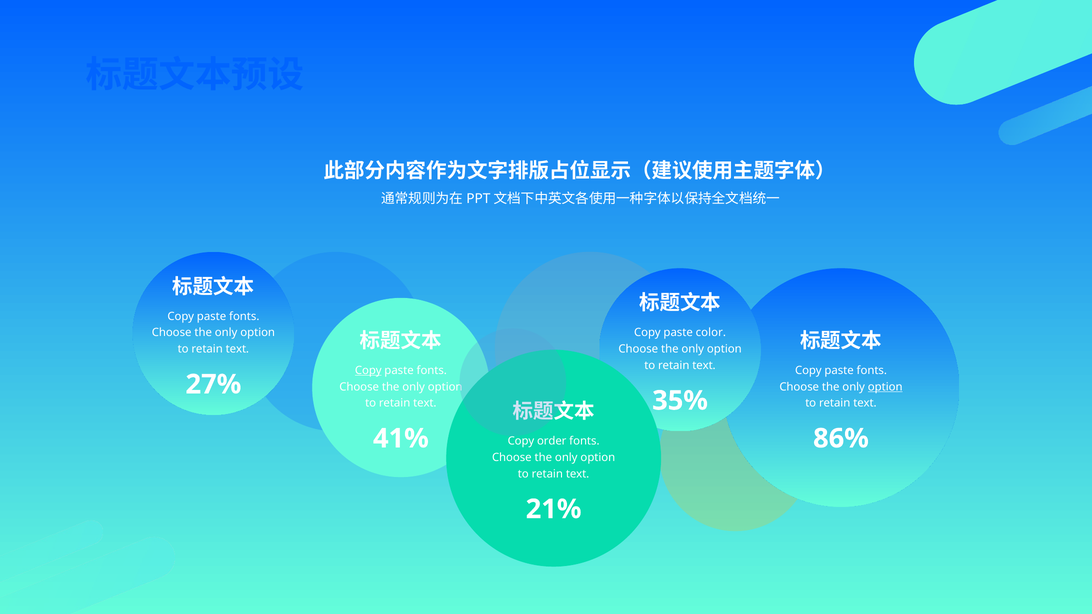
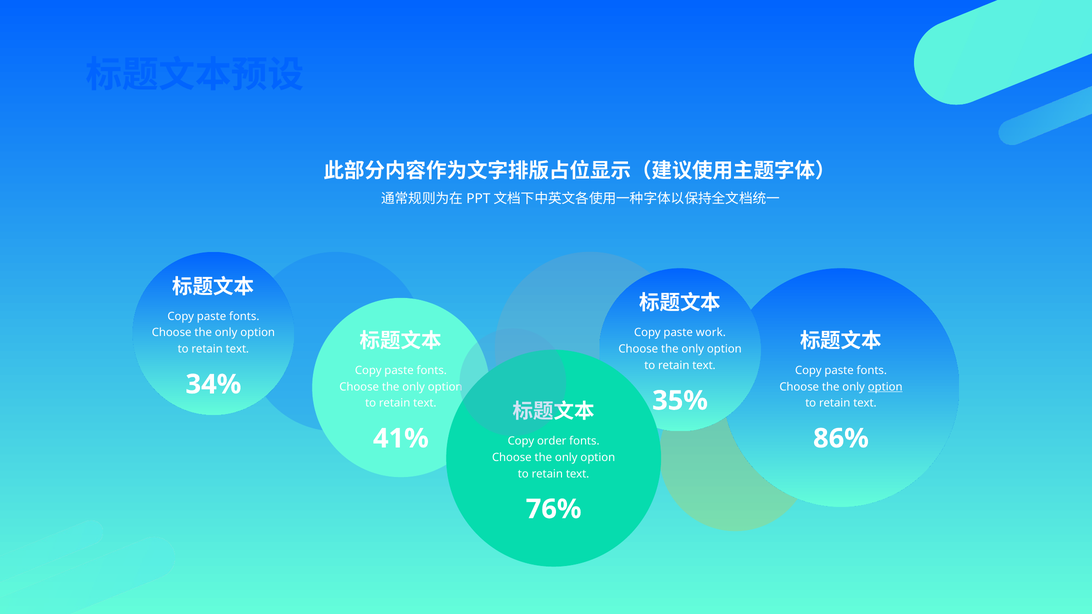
color: color -> work
Copy at (368, 371) underline: present -> none
27%: 27% -> 34%
21%: 21% -> 76%
